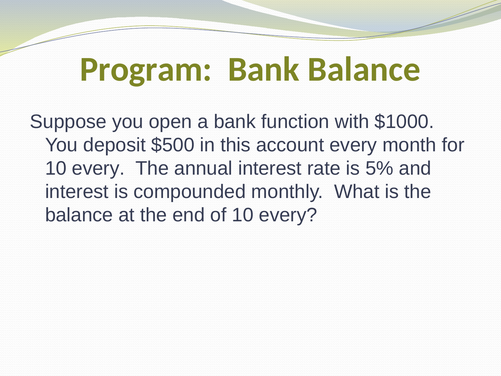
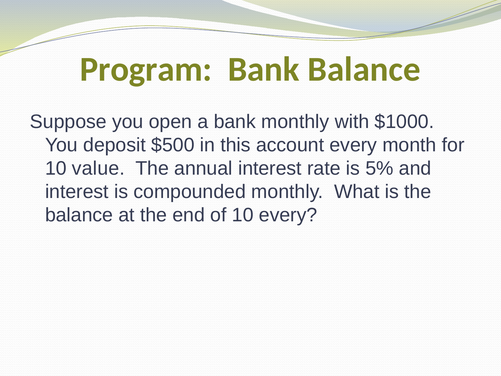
bank function: function -> monthly
every at (98, 168): every -> value
